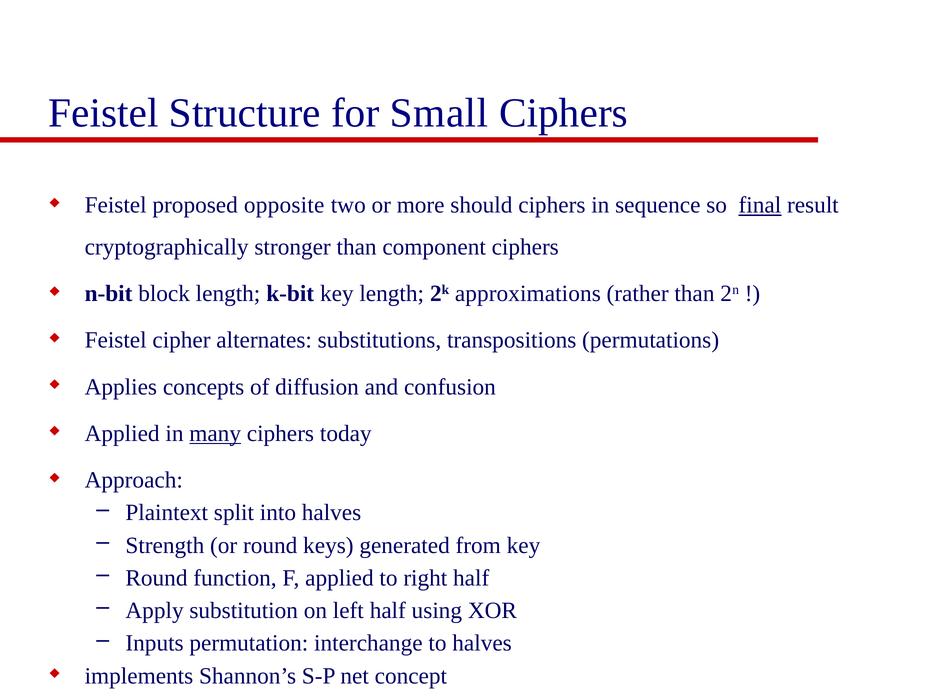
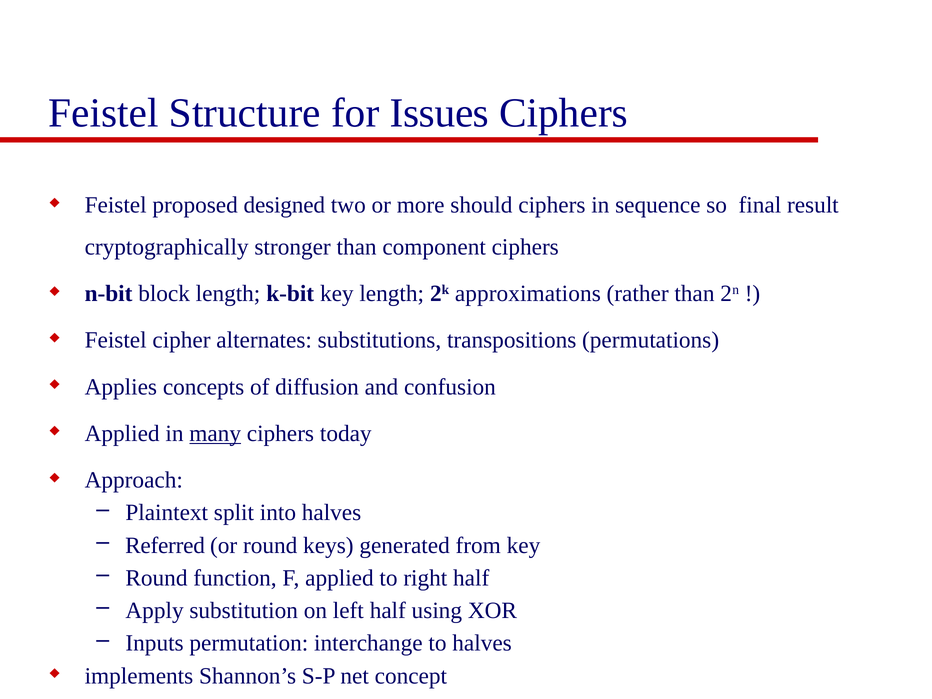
Small: Small -> Issues
opposite: opposite -> designed
final underline: present -> none
Strength: Strength -> Referred
